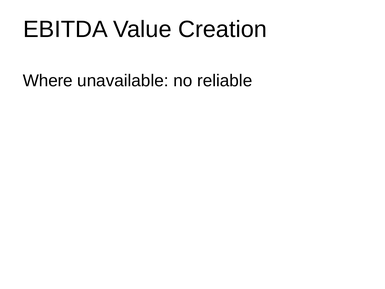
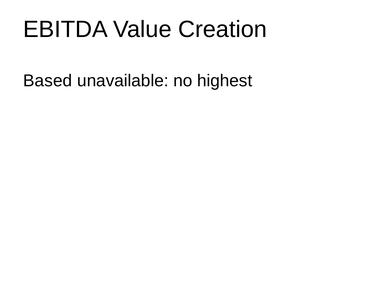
Where: Where -> Based
reliable: reliable -> highest
